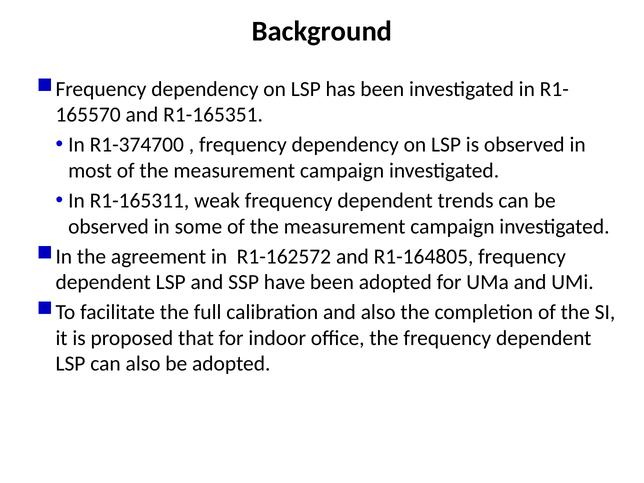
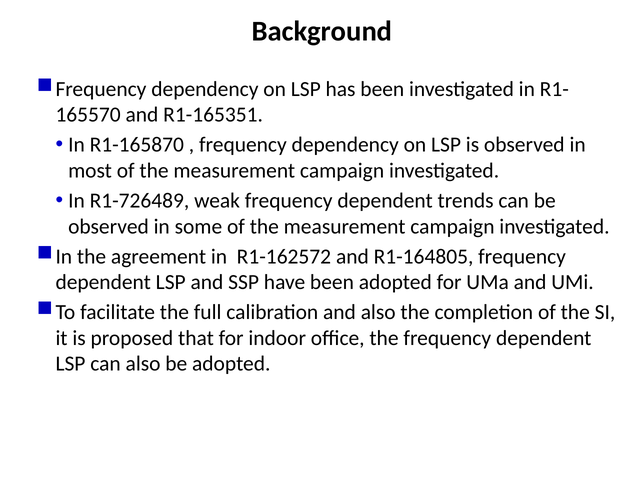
R1-374700: R1-374700 -> R1-165870
R1-165311: R1-165311 -> R1-726489
